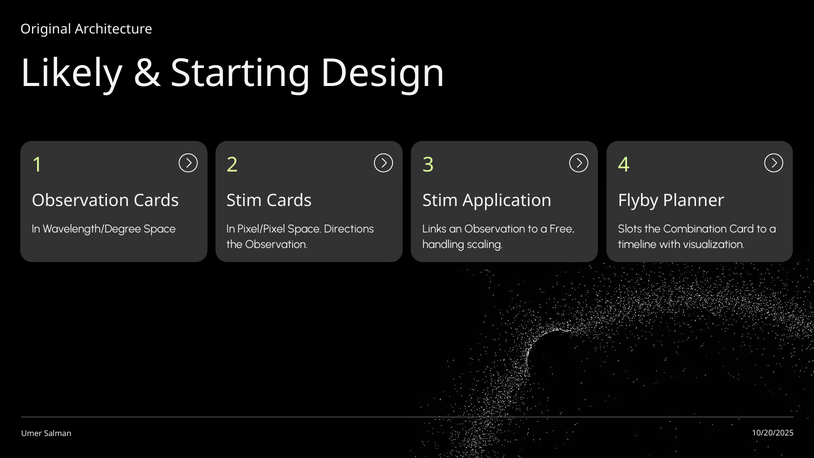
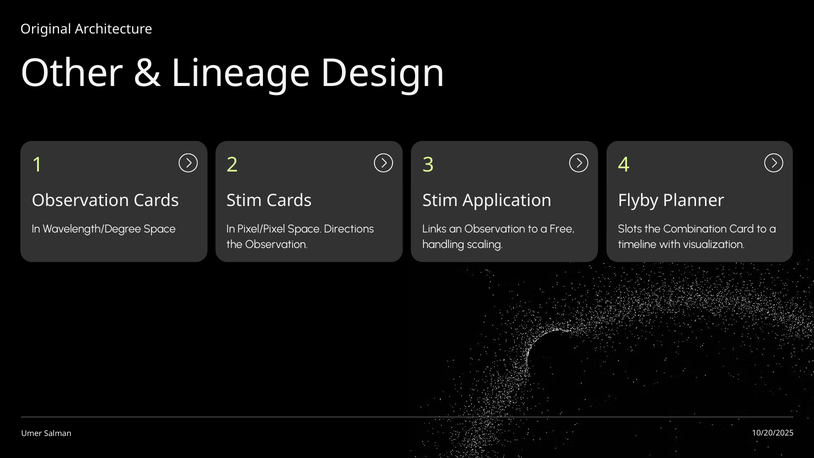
Likely: Likely -> Other
Starting: Starting -> Lineage
